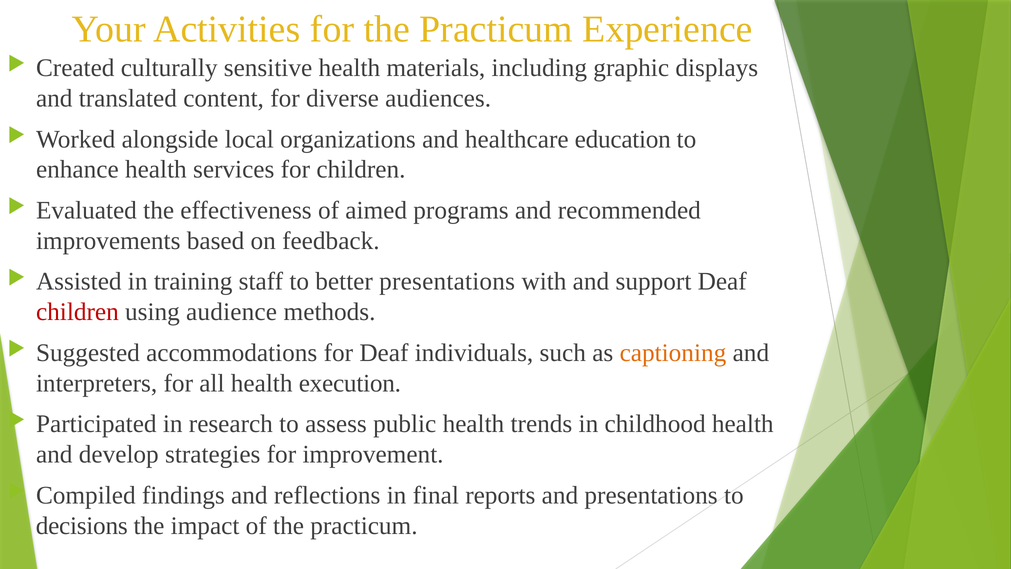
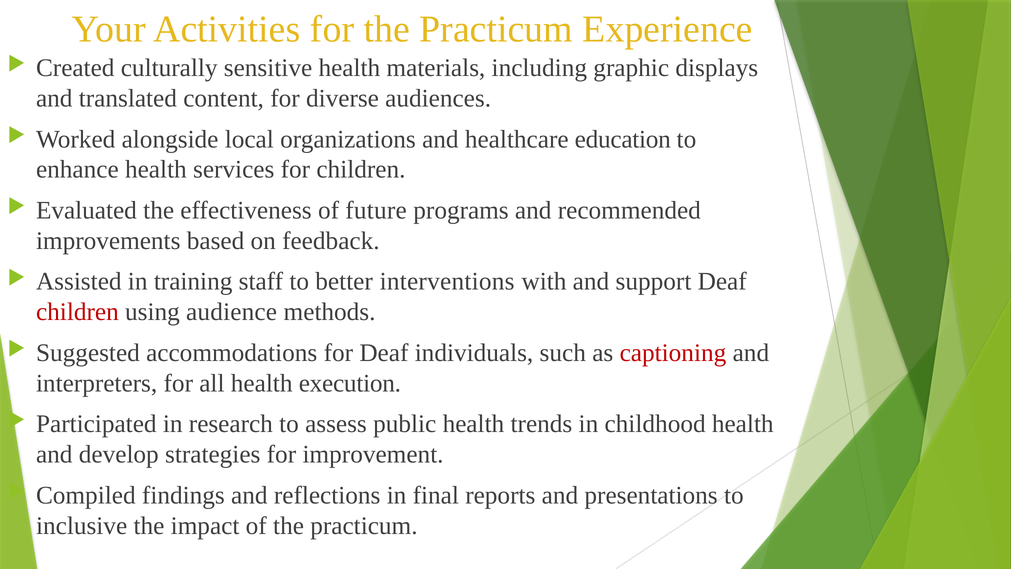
aimed: aimed -> future
better presentations: presentations -> interventions
captioning colour: orange -> red
decisions: decisions -> inclusive
